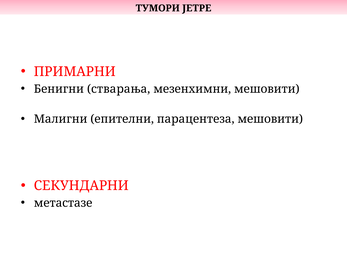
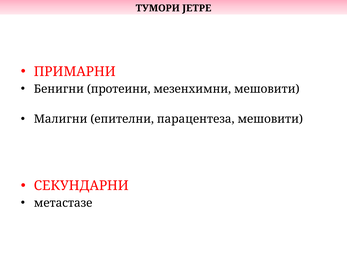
стварања: стварања -> протеини
